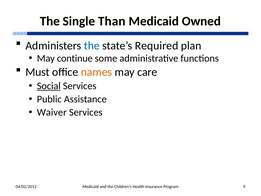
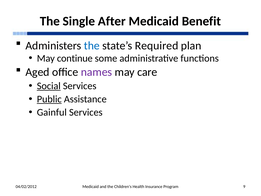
Than: Than -> After
Owned: Owned -> Benefit
Must: Must -> Aged
names colour: orange -> purple
Public underline: none -> present
Waiver: Waiver -> Gainful
